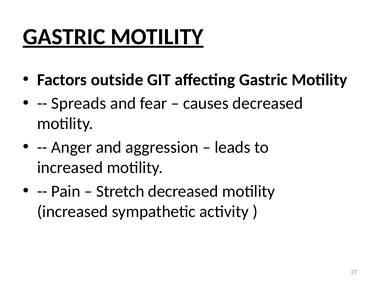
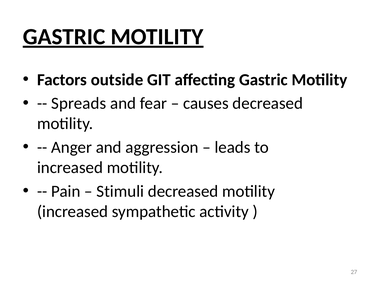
Stretch: Stretch -> Stimuli
